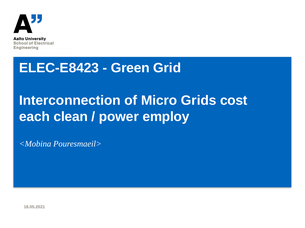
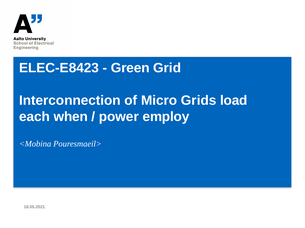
cost: cost -> load
clean: clean -> when
